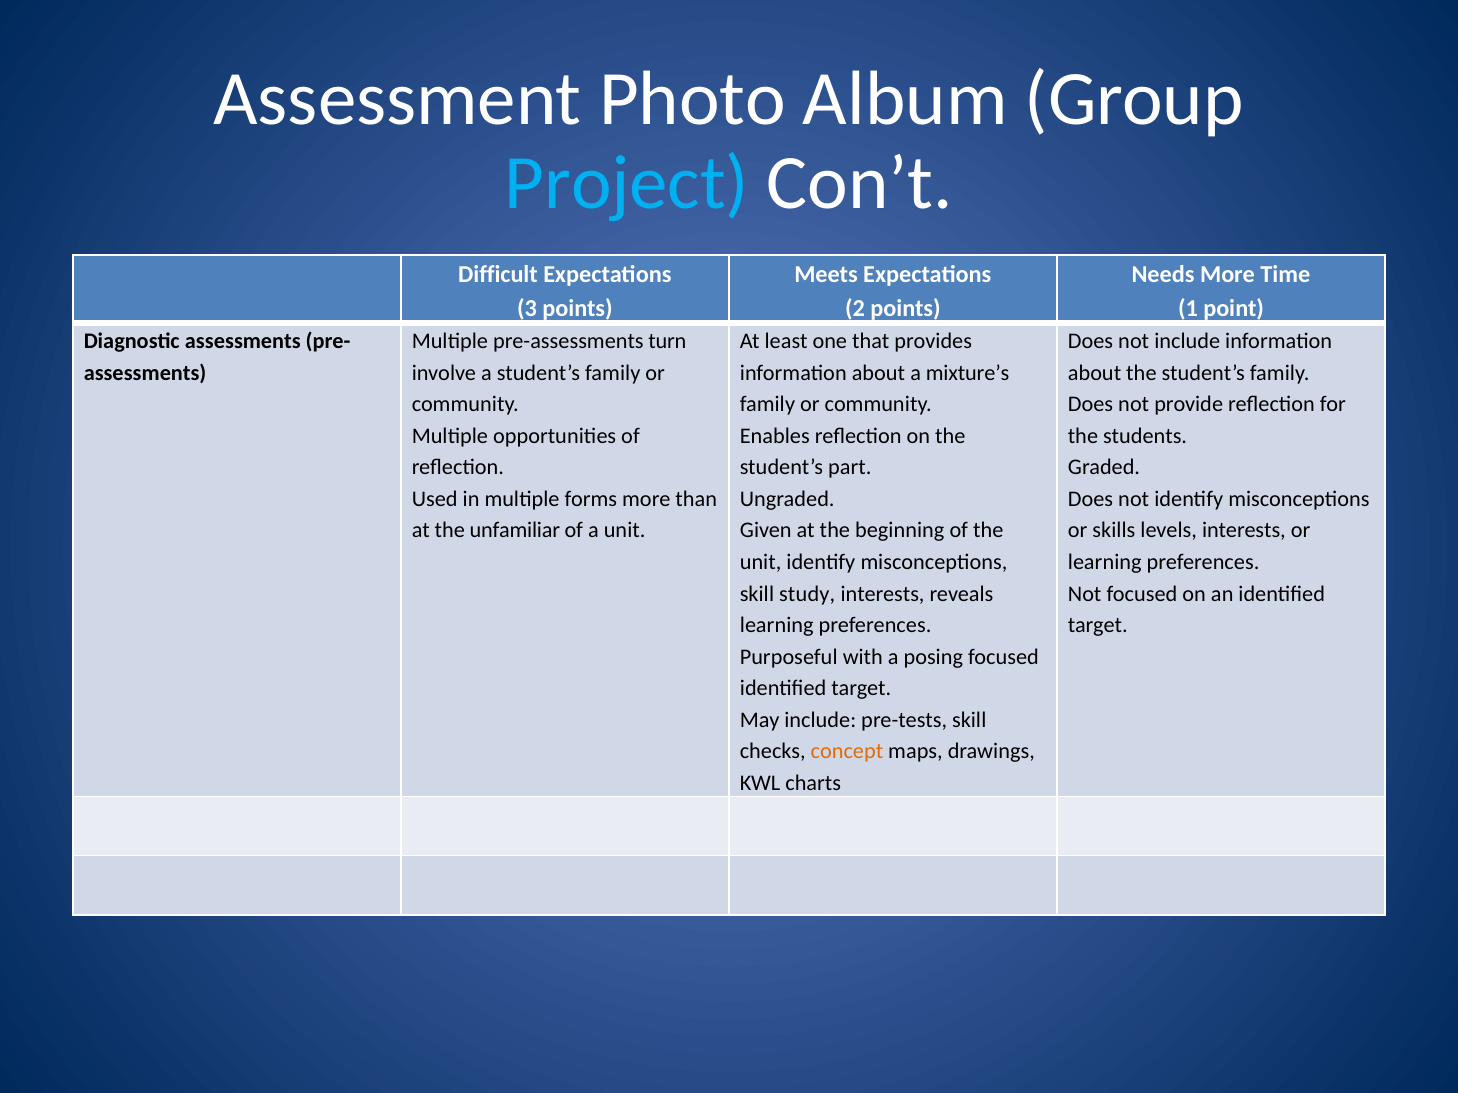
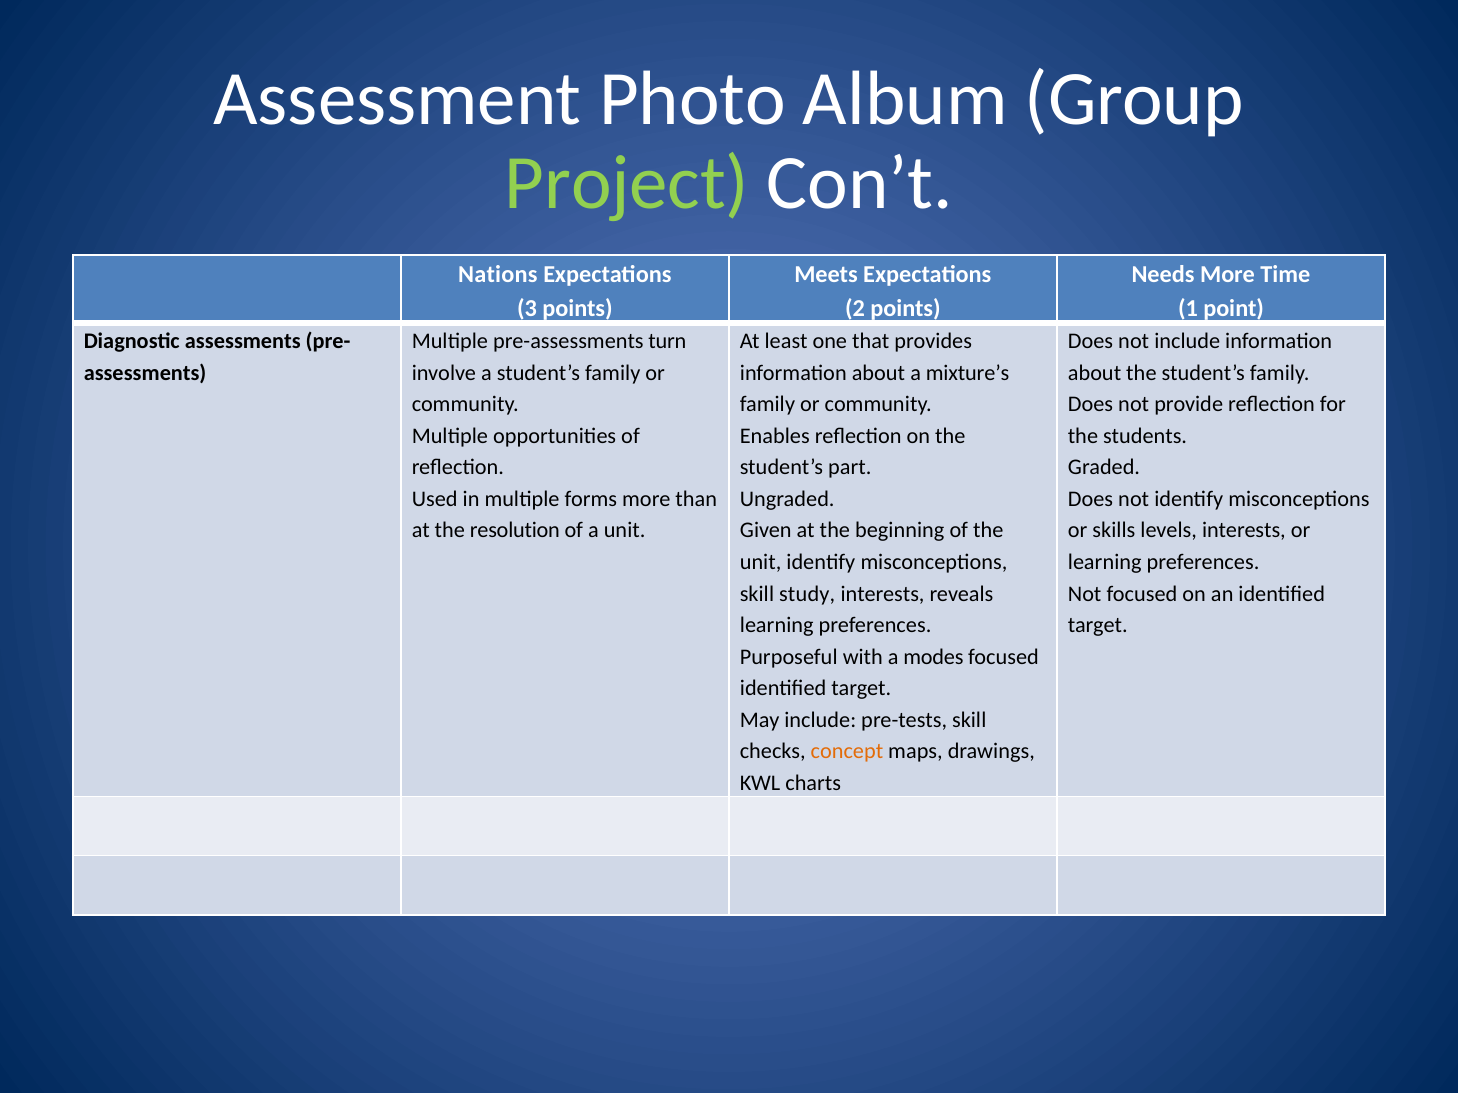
Project colour: light blue -> light green
Difficult: Difficult -> Nations
unfamiliar: unfamiliar -> resolution
posing: posing -> modes
